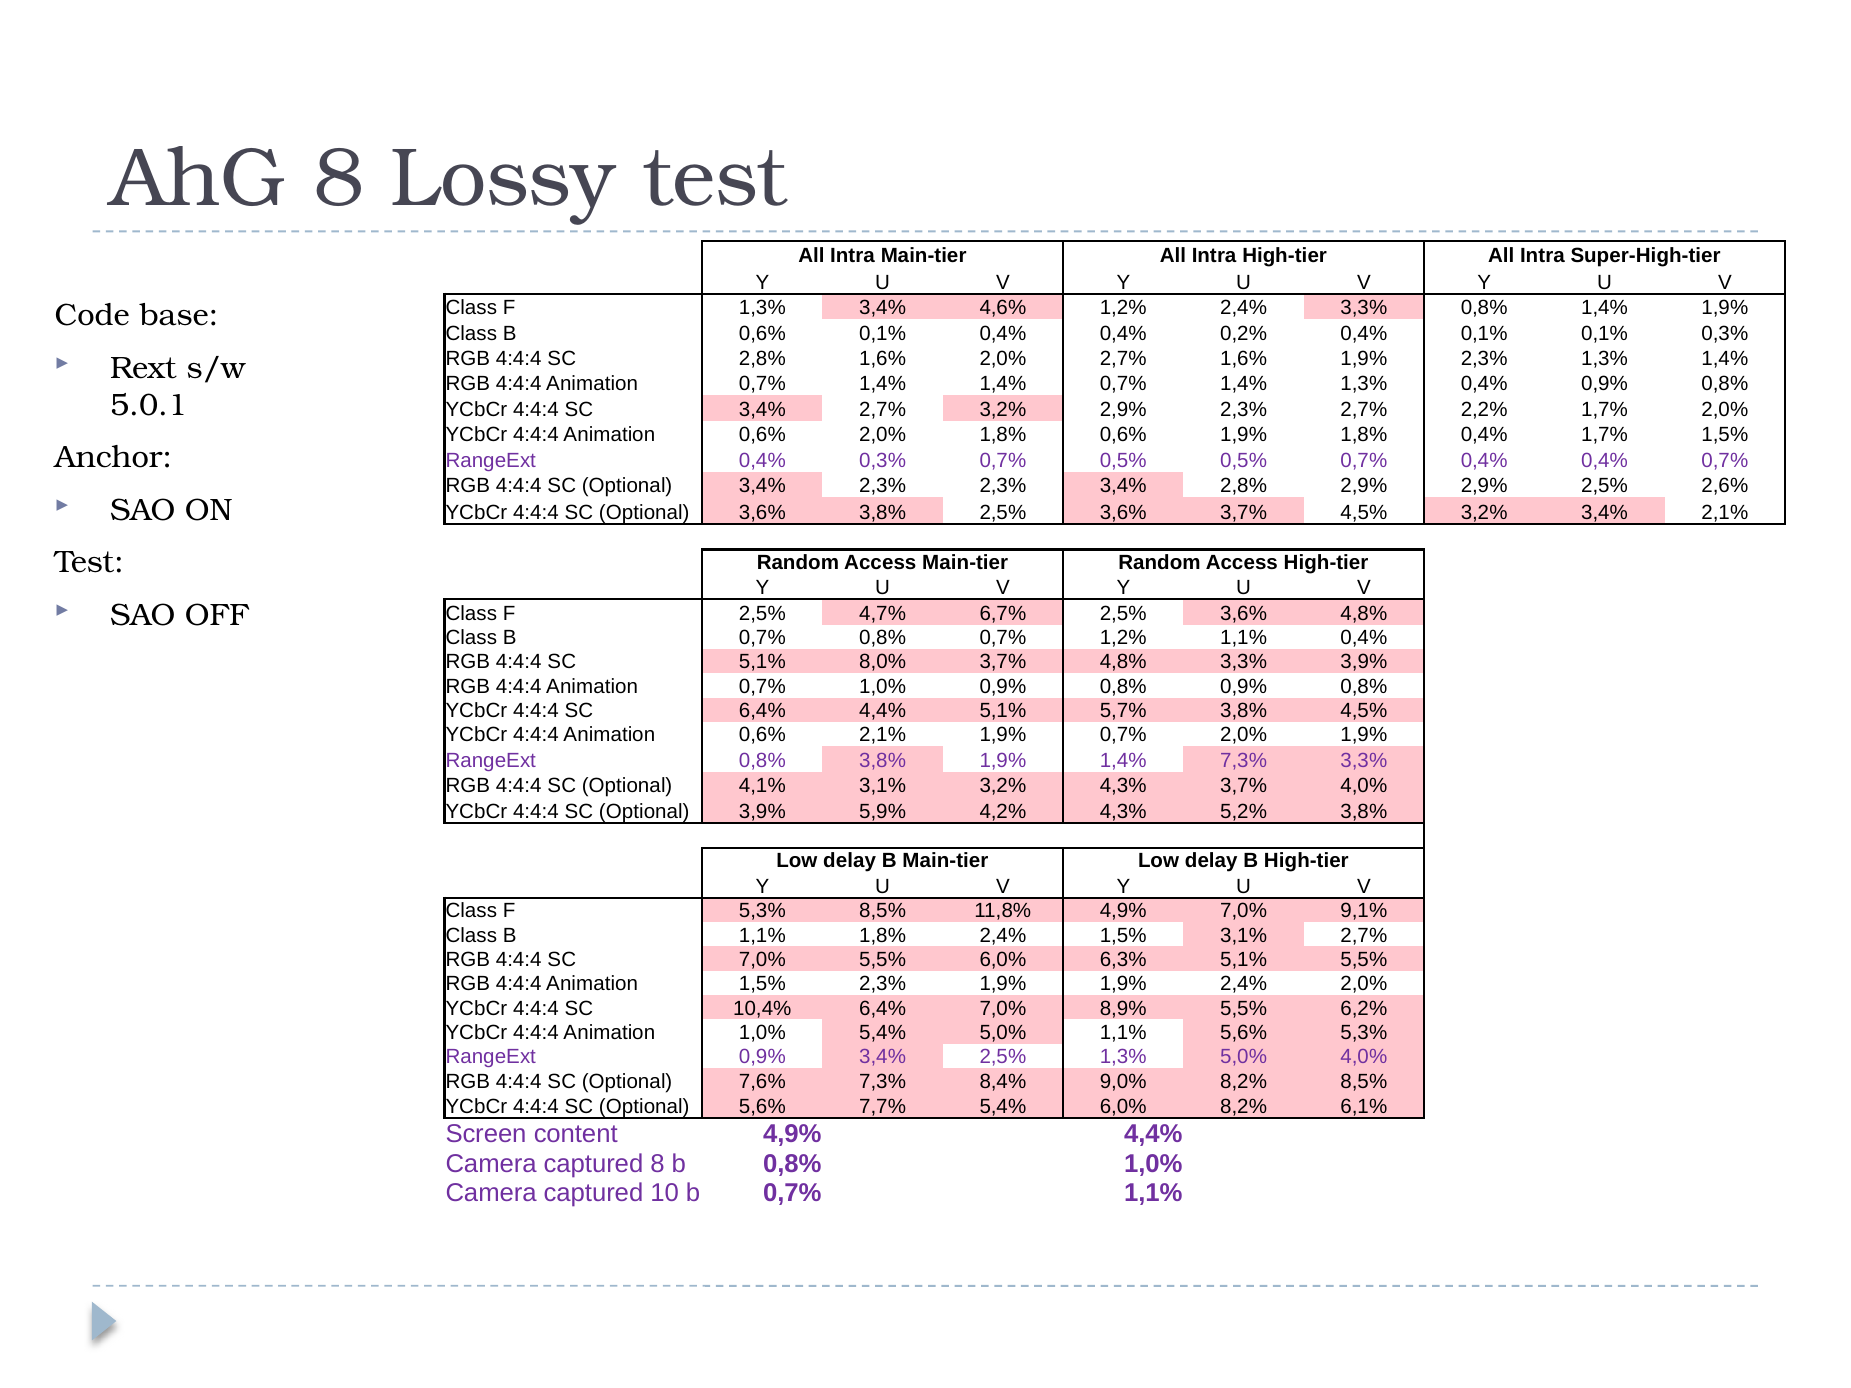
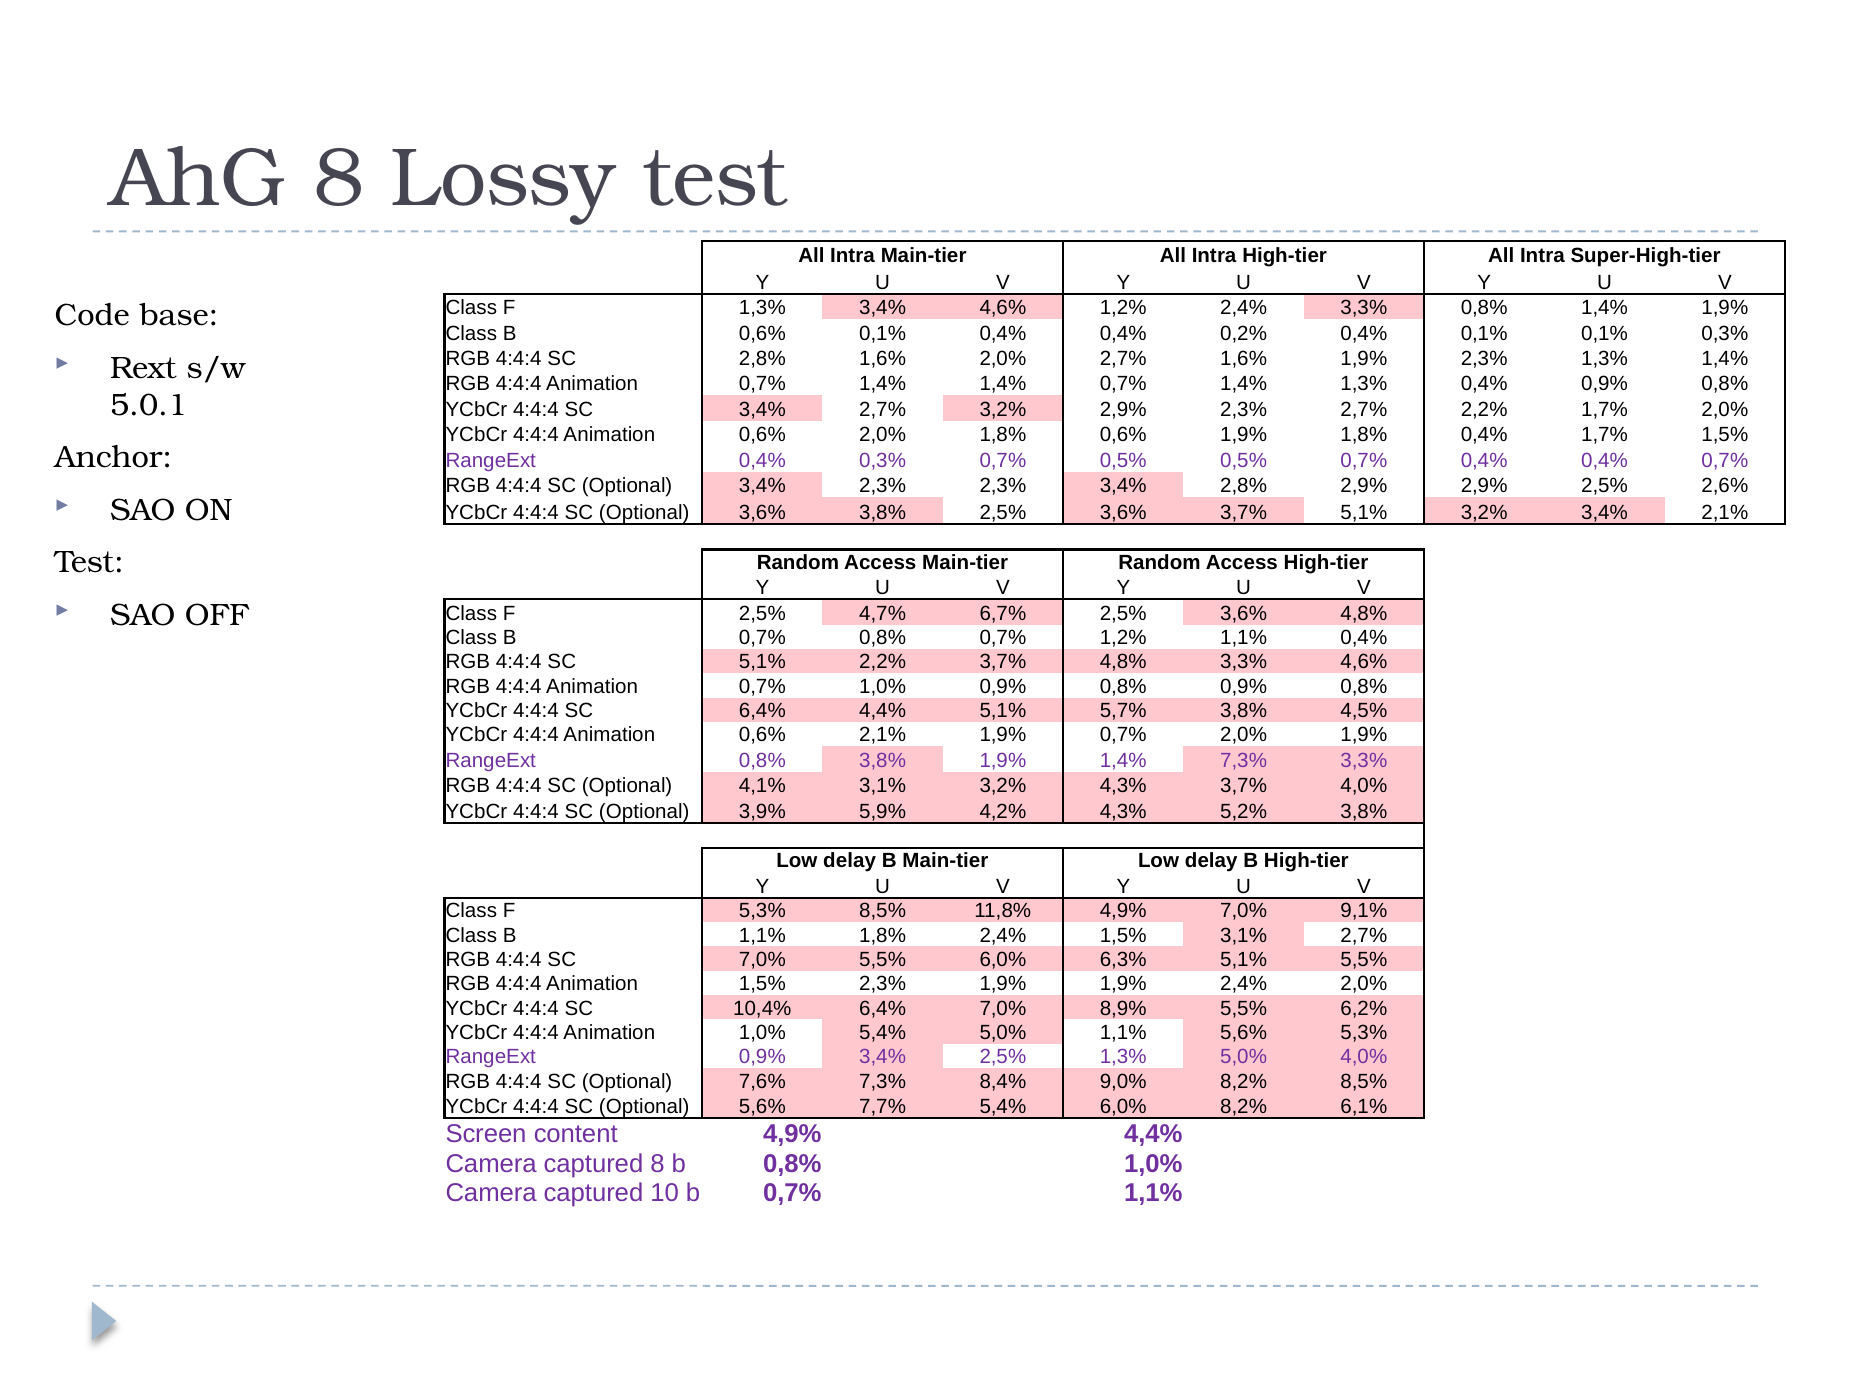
3,7% 4,5%: 4,5% -> 5,1%
5,1% 8,0%: 8,0% -> 2,2%
3,3% 3,9%: 3,9% -> 4,6%
